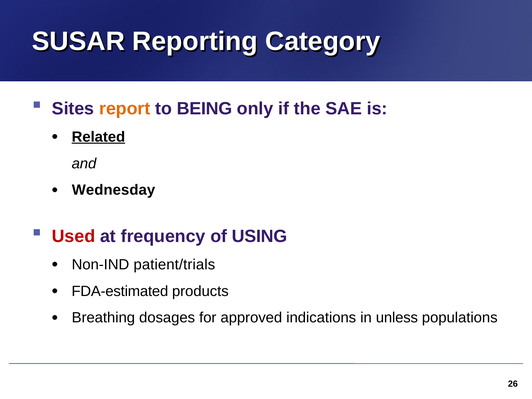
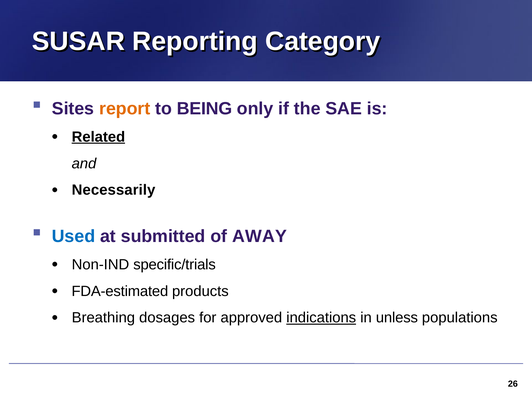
Wednesday: Wednesday -> Necessarily
Used colour: red -> blue
frequency: frequency -> submitted
USING: USING -> AWAY
patient/trials: patient/trials -> specific/trials
indications underline: none -> present
